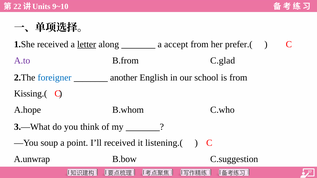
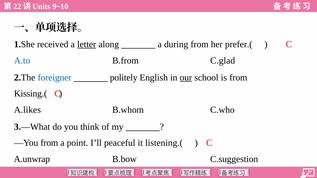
accept: accept -> during
A.to colour: purple -> blue
another: another -> politely
our underline: none -> present
A.hope: A.hope -> A.likes
—You soup: soup -> from
I’ll received: received -> peaceful
